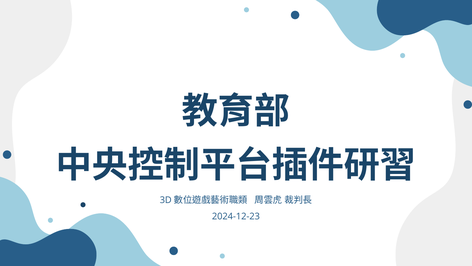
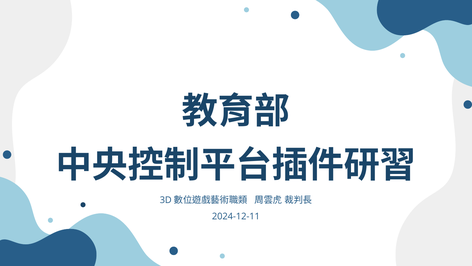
2024-12-23: 2024-12-23 -> 2024-12-11
